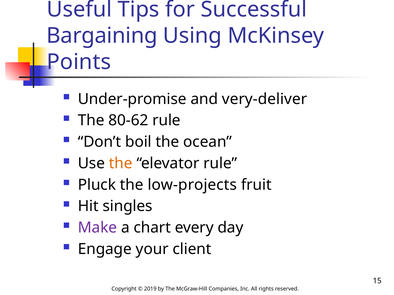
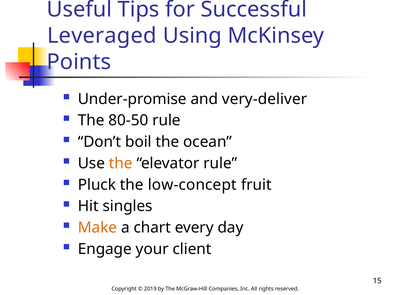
Bargaining: Bargaining -> Leveraged
80-62: 80-62 -> 80-50
low-projects: low-projects -> low-concept
Make colour: purple -> orange
